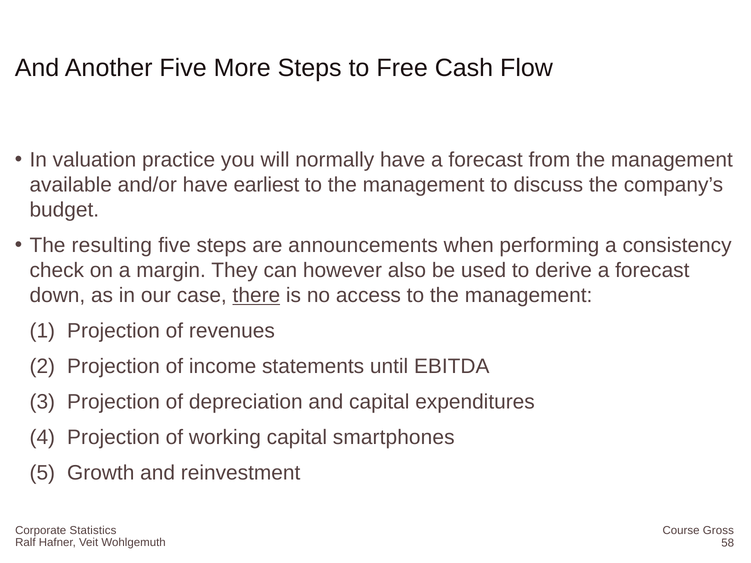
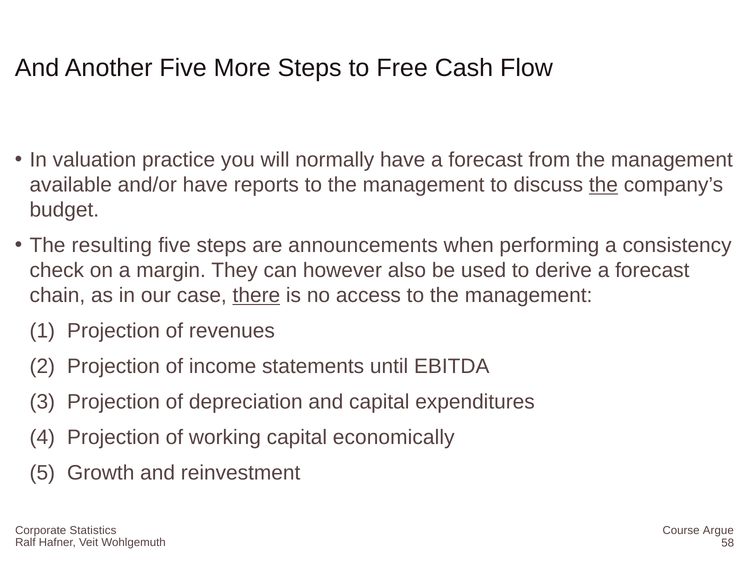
earliest: earliest -> reports
the at (603, 185) underline: none -> present
down: down -> chain
smartphones: smartphones -> economically
Gross: Gross -> Argue
